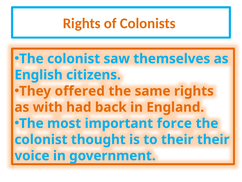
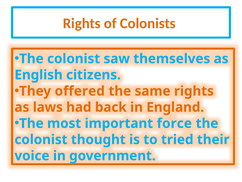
with: with -> laws
to their: their -> tried
